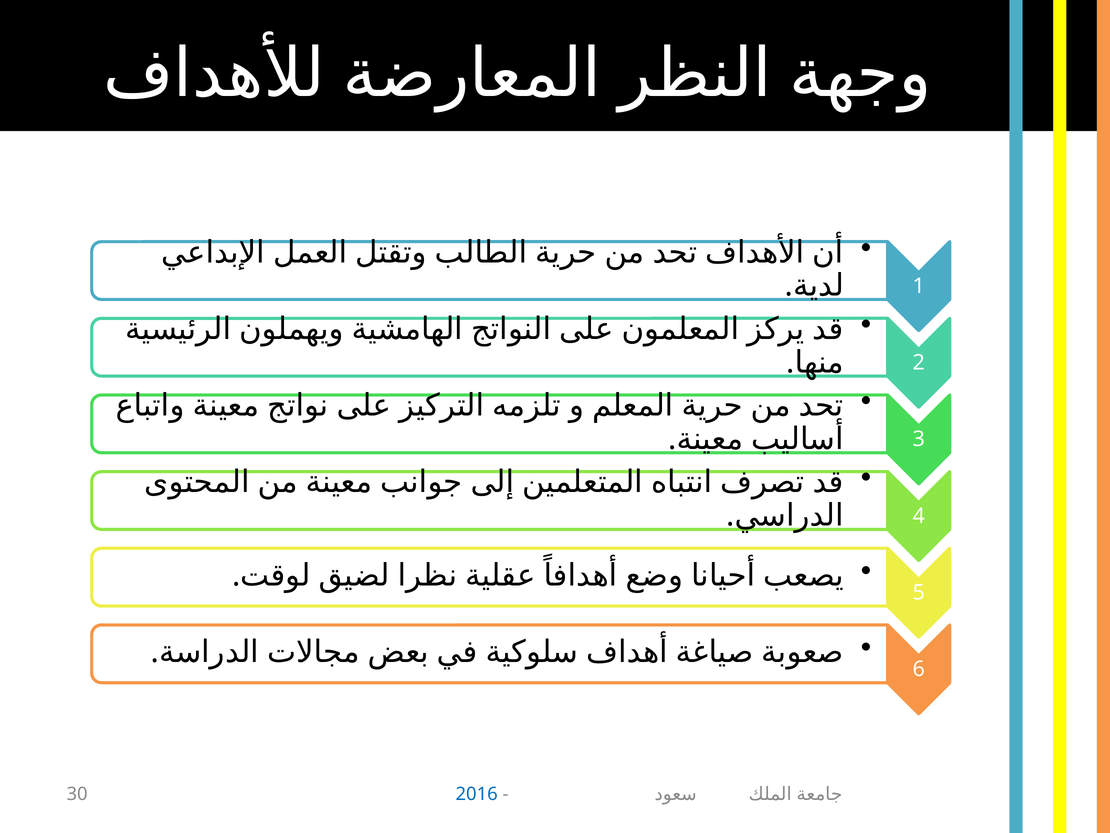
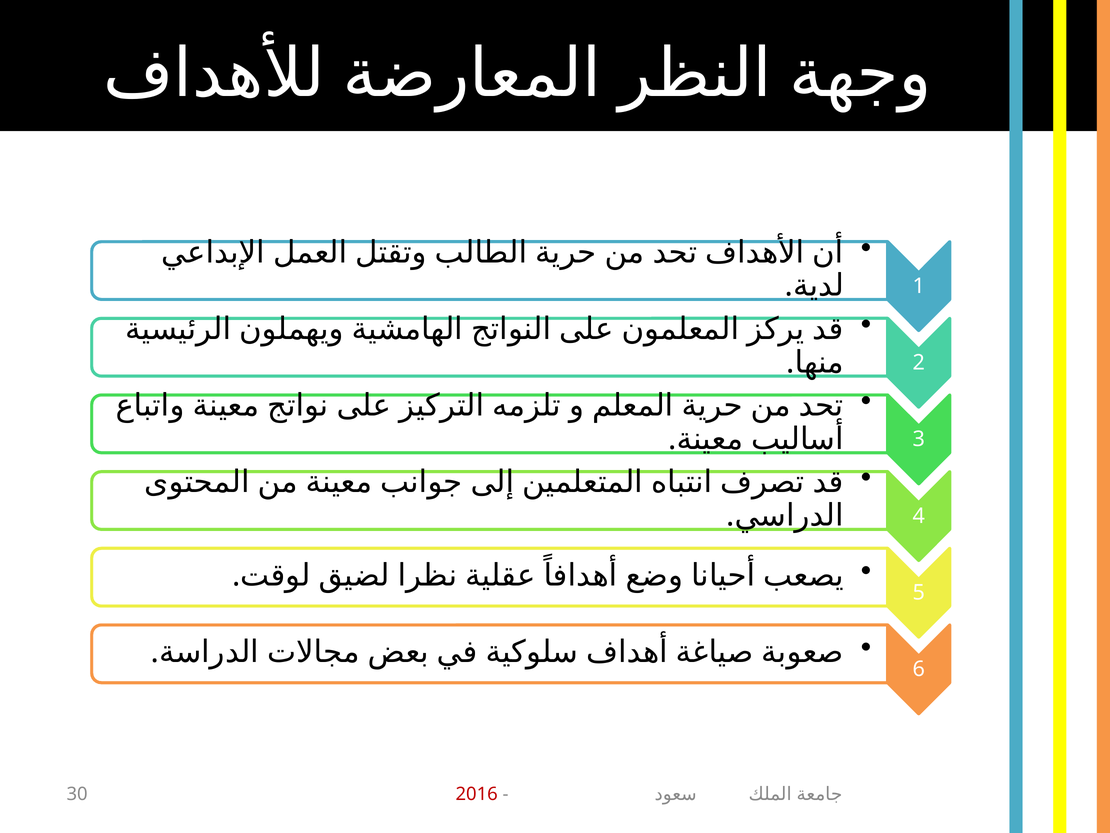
2016 colour: blue -> red
